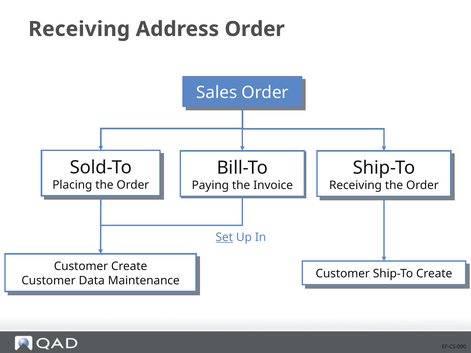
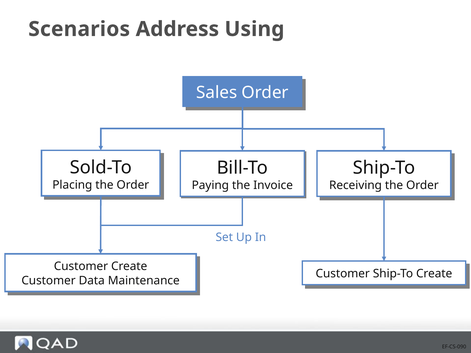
Receiving at (79, 29): Receiving -> Scenarios
Address Order: Order -> Using
Set underline: present -> none
